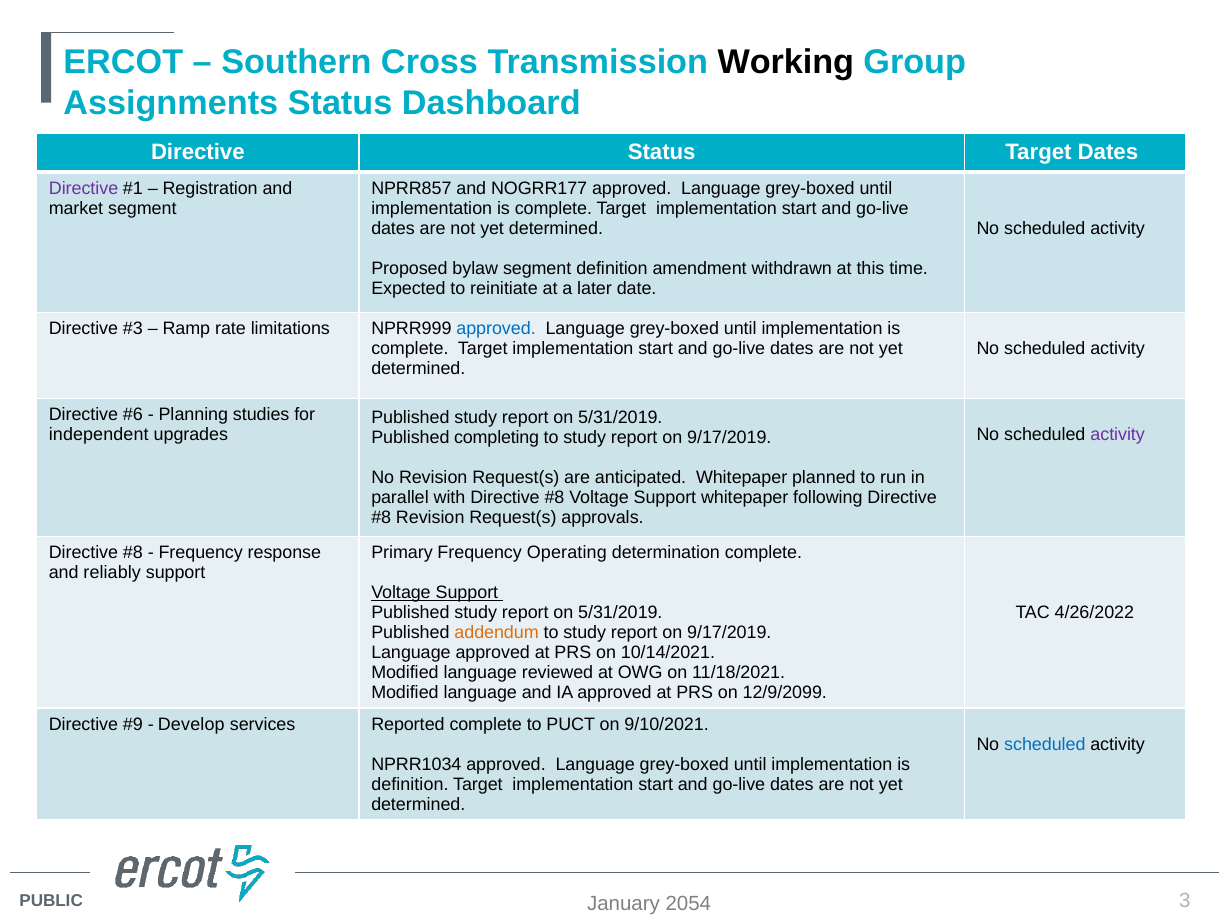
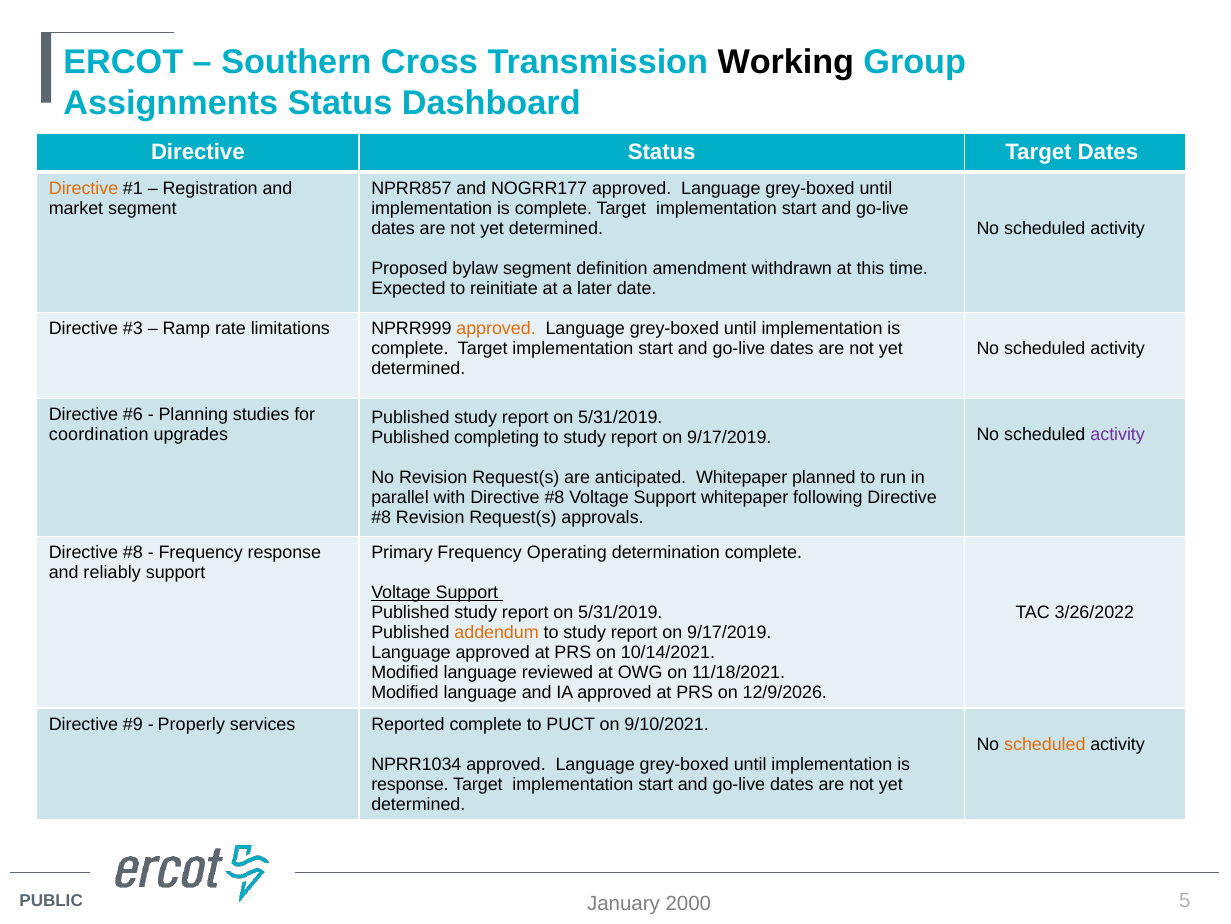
Directive at (84, 188) colour: purple -> orange
approved at (496, 329) colour: blue -> orange
independent: independent -> coordination
4/26/2022: 4/26/2022 -> 3/26/2022
12/9/2099: 12/9/2099 -> 12/9/2026
Develop: Develop -> Properly
scheduled at (1045, 744) colour: blue -> orange
definition at (410, 784): definition -> response
3: 3 -> 5
2054: 2054 -> 2000
